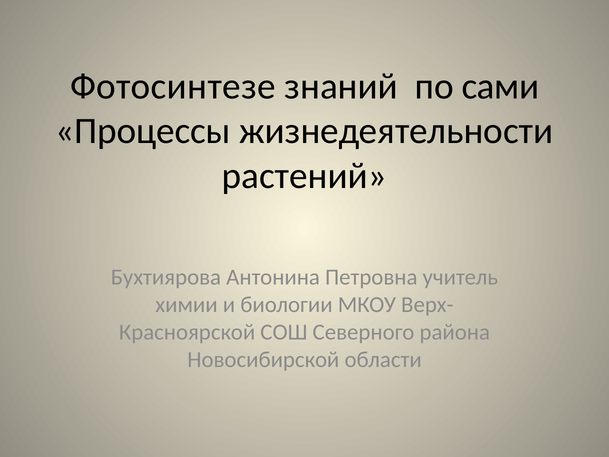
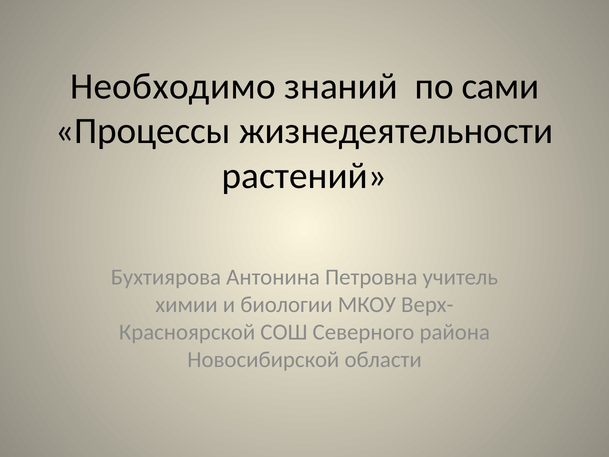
Фотосинтезе: Фотосинтезе -> Необходимо
